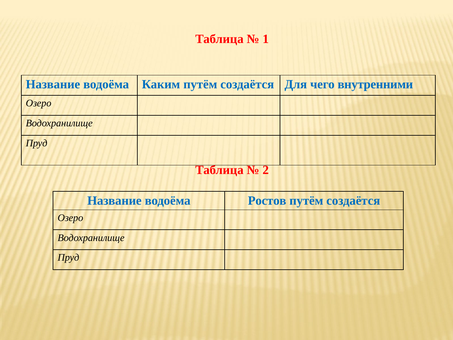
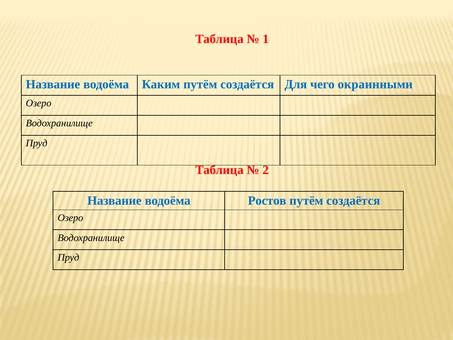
внутренними: внутренними -> окраинными
